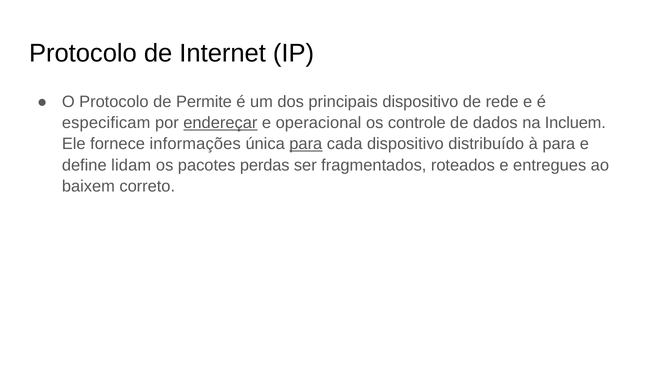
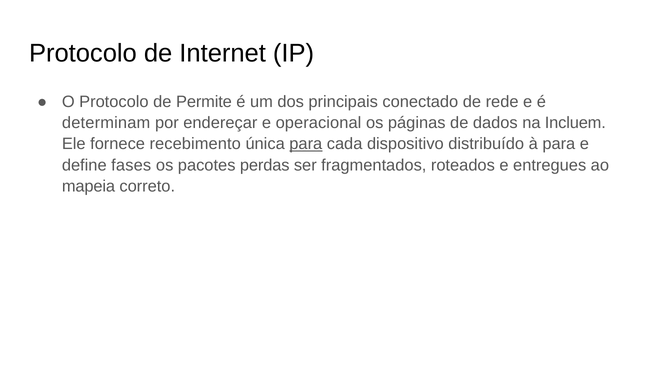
principais dispositivo: dispositivo -> conectado
especificam: especificam -> determinam
endereçar underline: present -> none
controle: controle -> páginas
informações: informações -> recebimento
lidam: lidam -> fases
baixem: baixem -> mapeia
